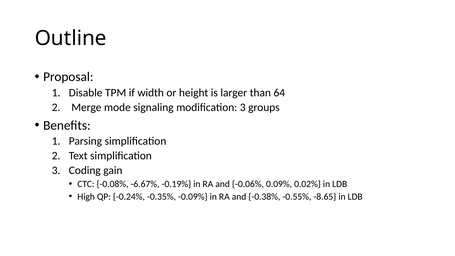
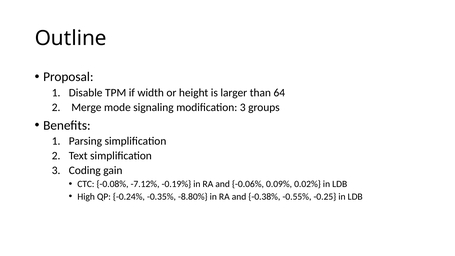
-6.67%: -6.67% -> -7.12%
-0.09%: -0.09% -> -8.80%
-8.65: -8.65 -> -0.25
